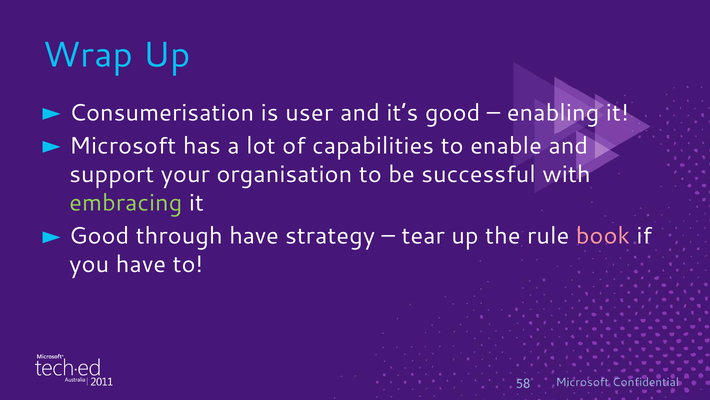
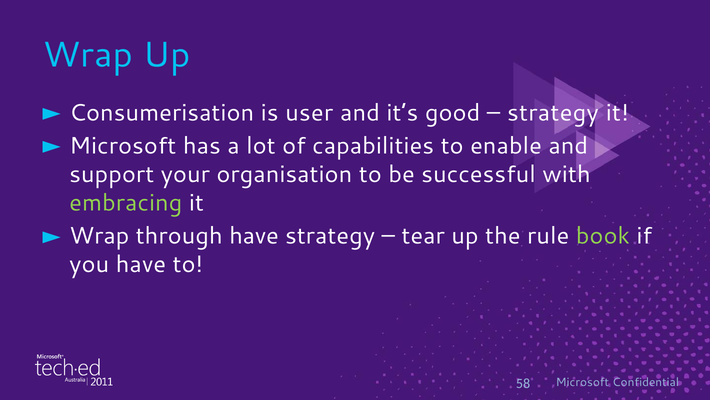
enabling at (553, 113): enabling -> strategy
Good at (99, 236): Good -> Wrap
book colour: pink -> light green
